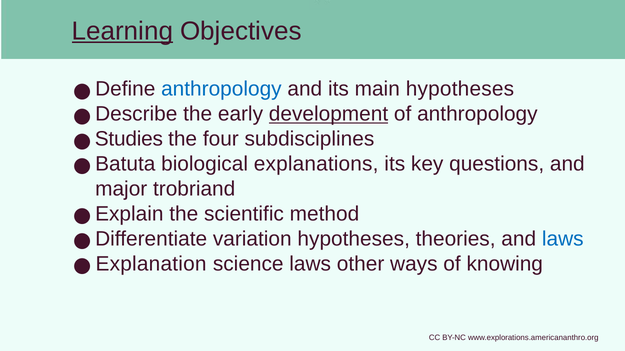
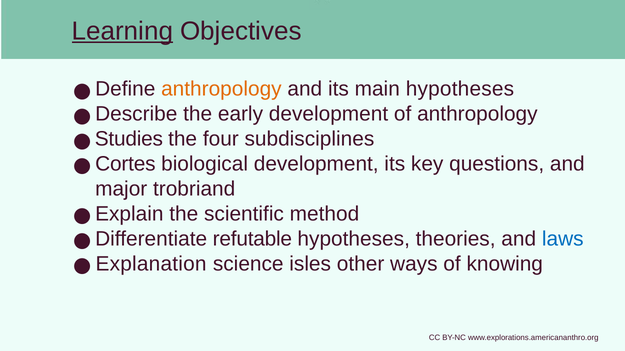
anthropology at (221, 89) colour: blue -> orange
development at (329, 114) underline: present -> none
Batuta: Batuta -> Cortes
biological explanations: explanations -> development
variation: variation -> refutable
science laws: laws -> isles
